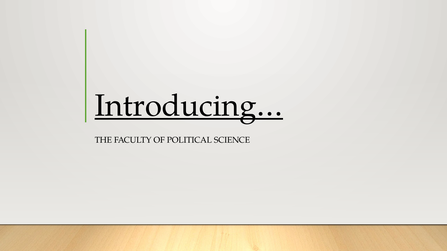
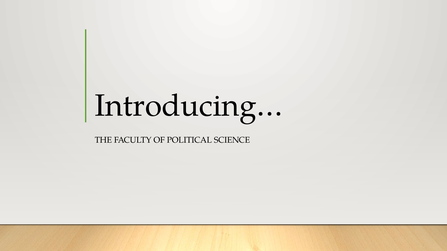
Introducing… underline: present -> none
